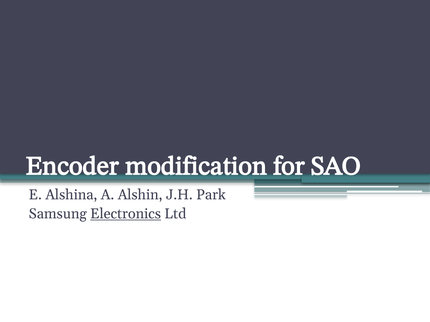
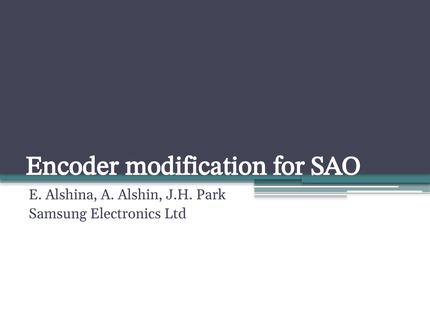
Electronics underline: present -> none
